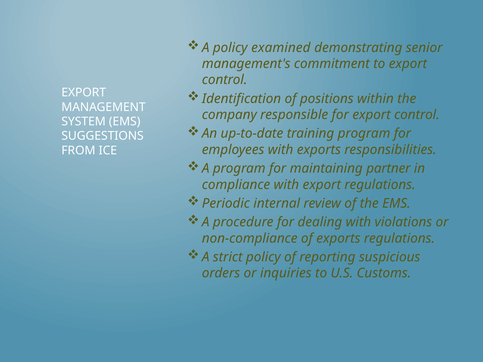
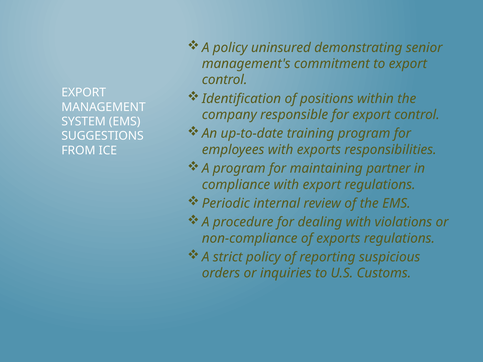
examined: examined -> uninsured
